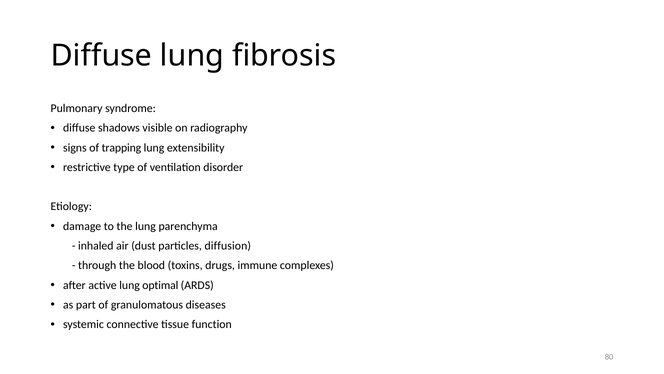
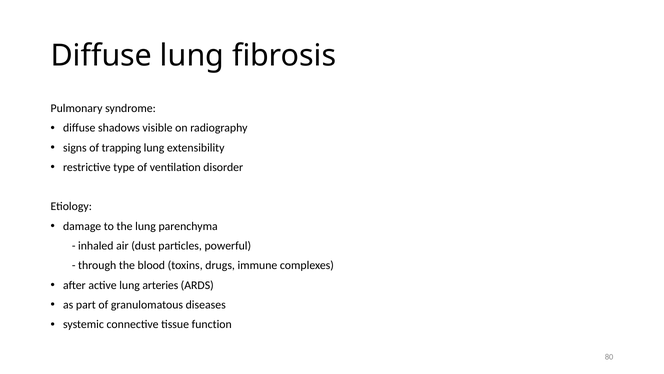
diffusion: diffusion -> powerful
optimal: optimal -> arteries
